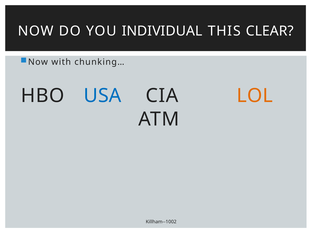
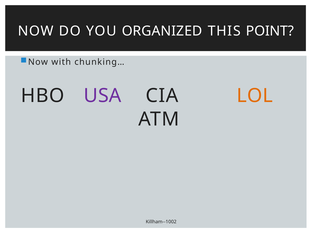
INDIVIDUAL: INDIVIDUAL -> ORGANIZED
CLEAR: CLEAR -> POINT
USA colour: blue -> purple
